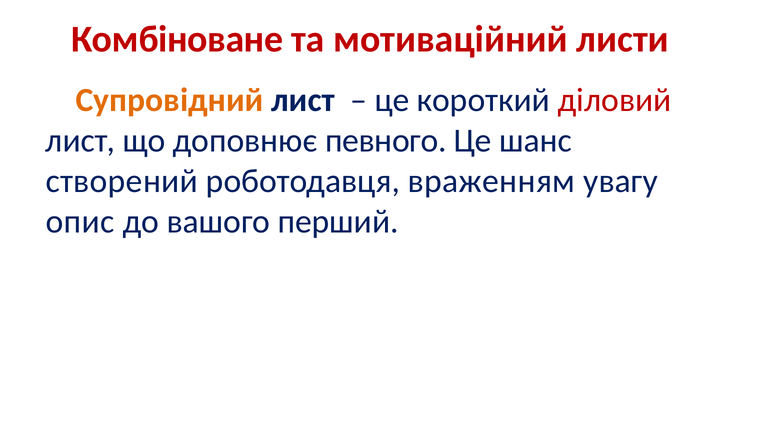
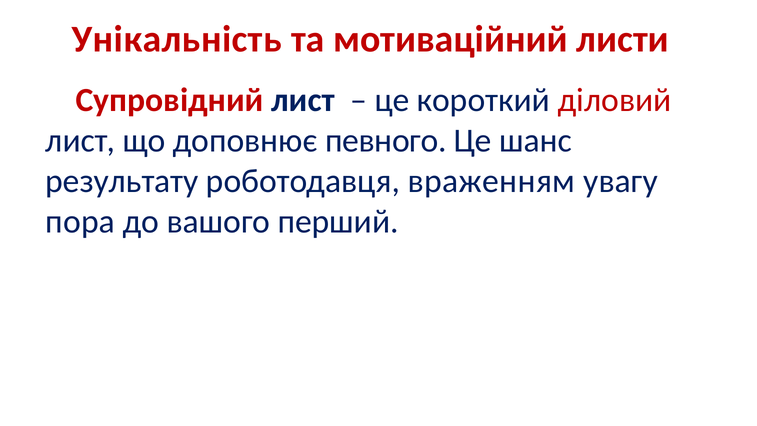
Комбіноване: Комбіноване -> Унікальність
Супровідний colour: orange -> red
створений: створений -> результату
опис: опис -> пора
